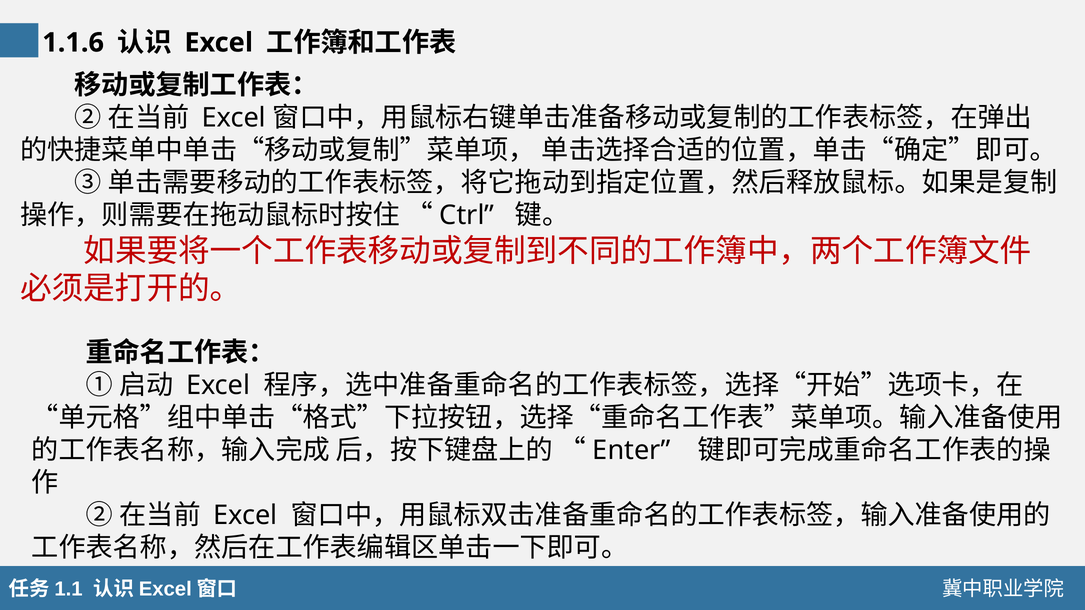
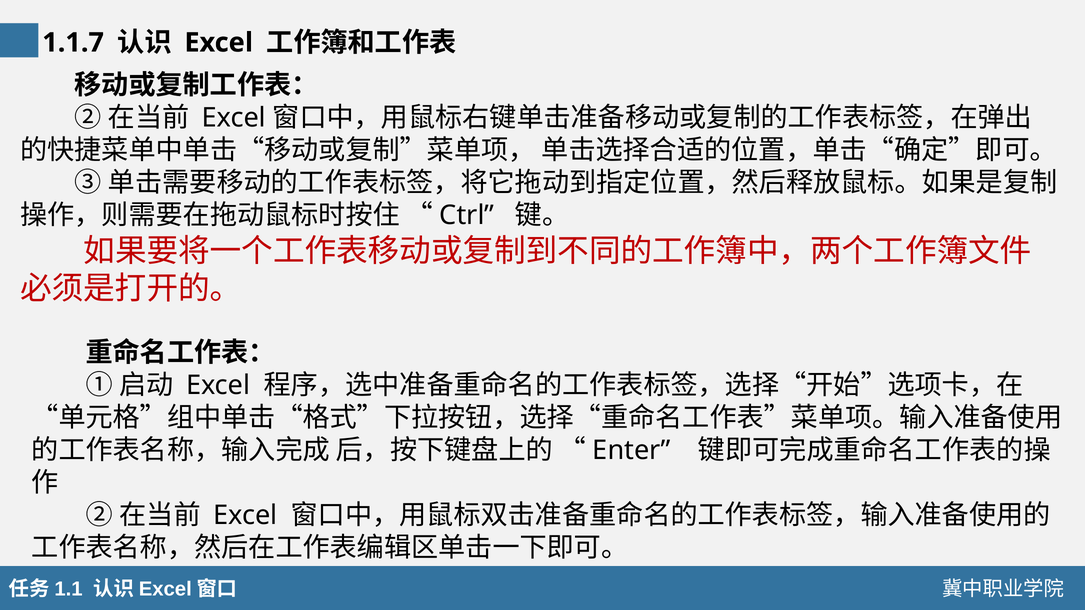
1.1.6: 1.1.6 -> 1.1.7
